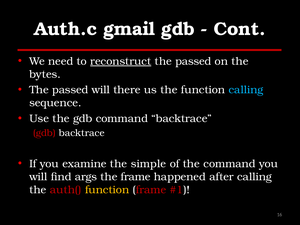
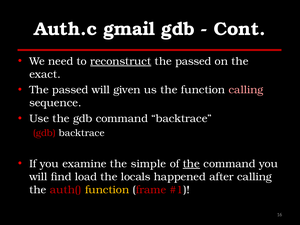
bytes: bytes -> exact
there: there -> given
calling at (246, 90) colour: light blue -> pink
the at (191, 164) underline: none -> present
args: args -> load
the frame: frame -> locals
